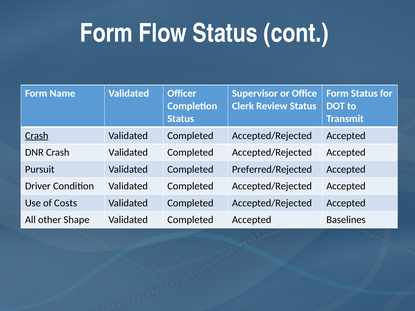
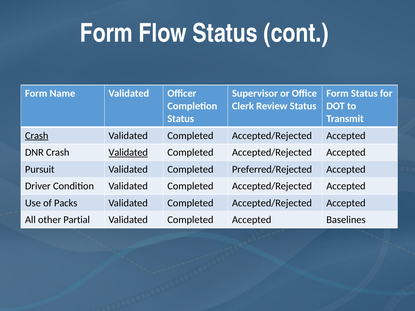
Validated at (128, 153) underline: none -> present
Costs: Costs -> Packs
Shape: Shape -> Partial
